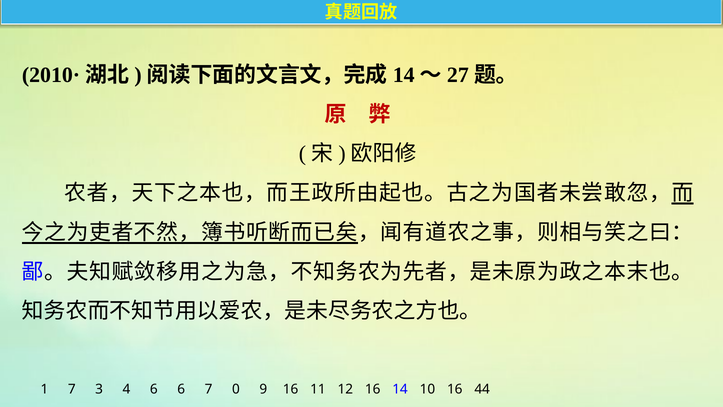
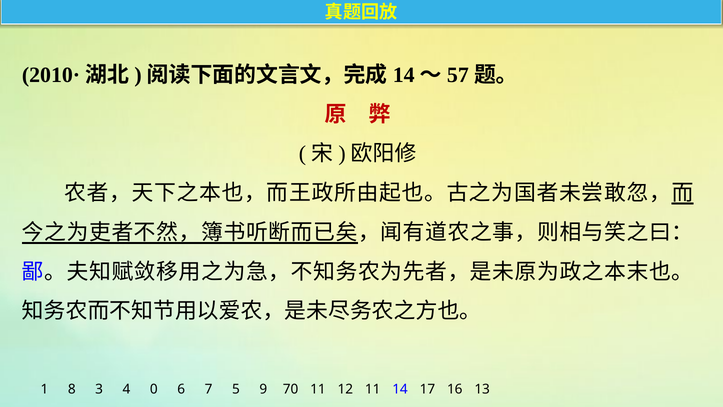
27: 27 -> 57
1 7: 7 -> 8
4 6: 6 -> 0
0: 0 -> 5
9 16: 16 -> 70
12 16: 16 -> 11
10: 10 -> 17
44: 44 -> 13
